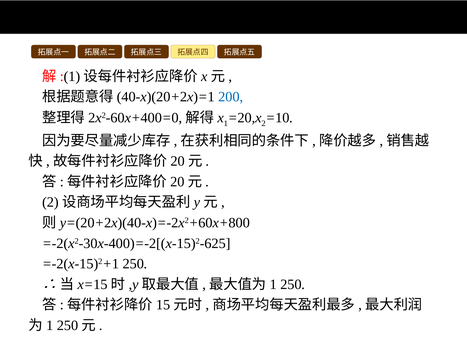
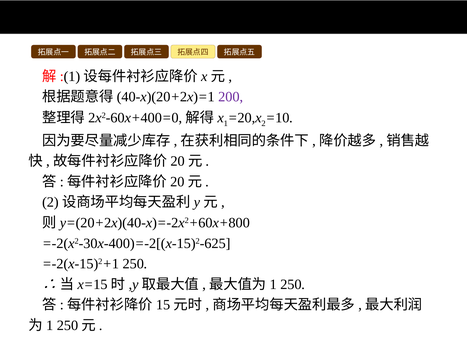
200 colour: blue -> purple
